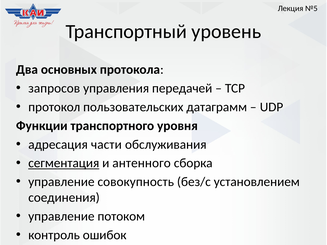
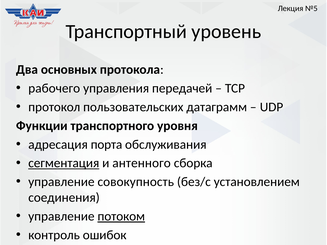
запросов: запросов -> рабочего
части: части -> порта
потоком underline: none -> present
